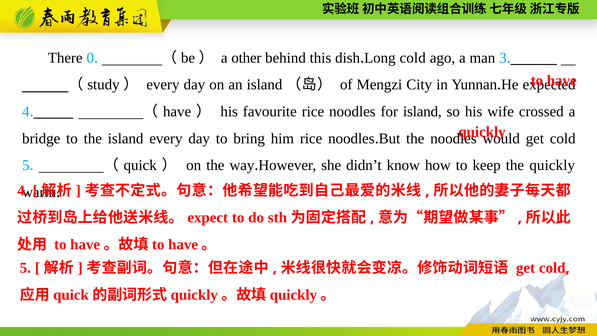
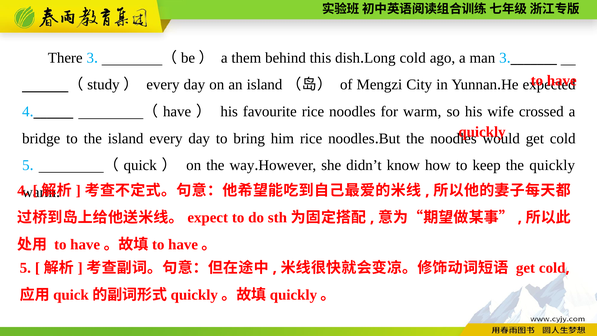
There 0: 0 -> 3
other: other -> them
for island: island -> warm
